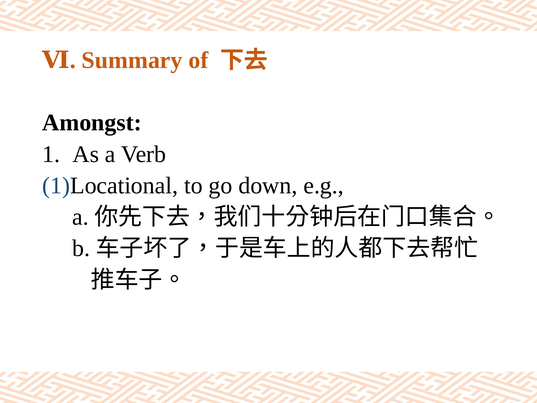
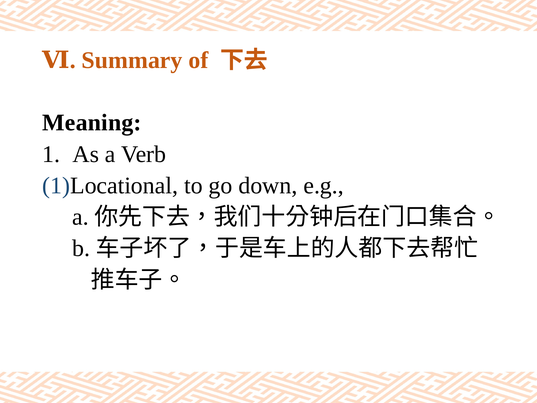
Amongst: Amongst -> Meaning
